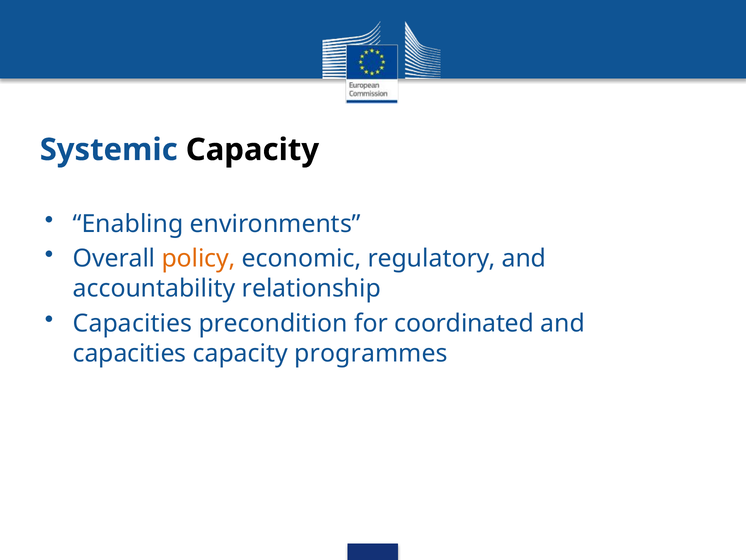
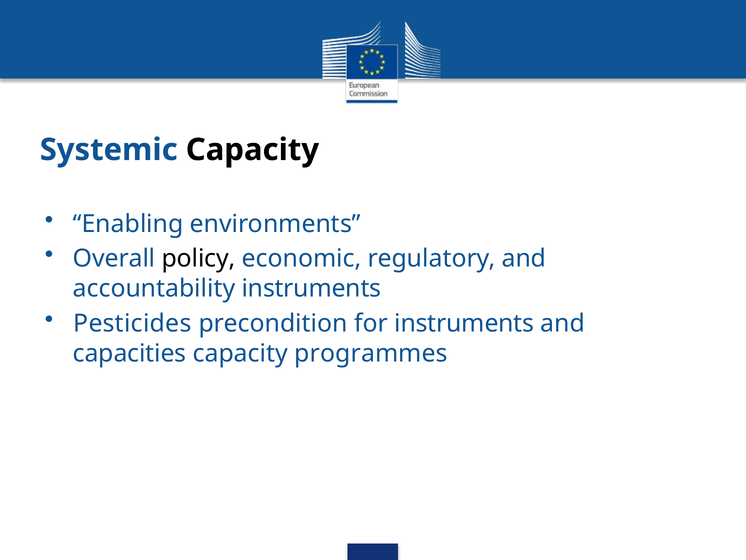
policy colour: orange -> black
accountability relationship: relationship -> instruments
Capacities at (132, 323): Capacities -> Pesticides
for coordinated: coordinated -> instruments
